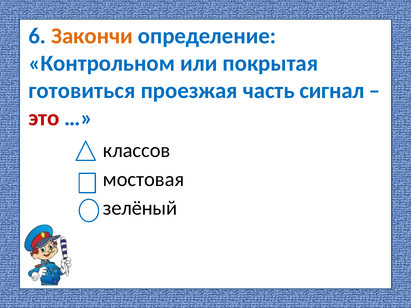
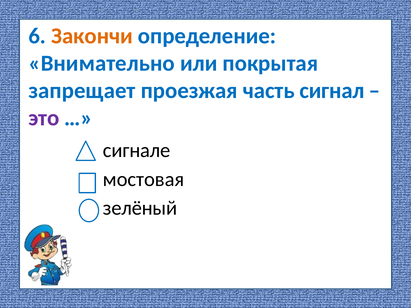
Контрольном: Контрольном -> Внимательно
готовиться: готовиться -> запрещает
это colour: red -> purple
классов: классов -> сигнале
